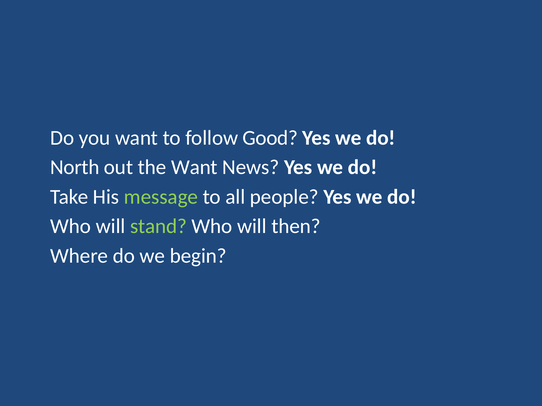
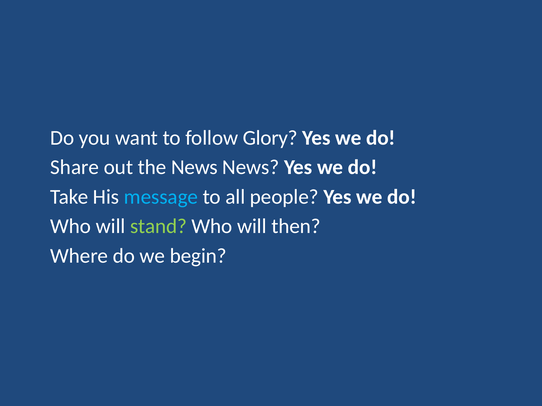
Good: Good -> Glory
North: North -> Share
the Want: Want -> News
message colour: light green -> light blue
